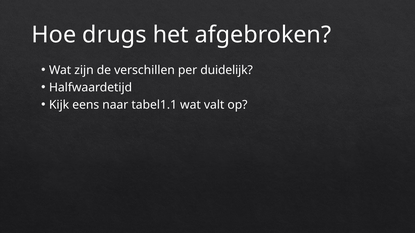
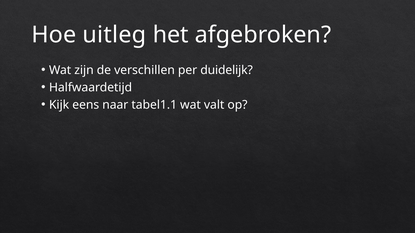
drugs: drugs -> uitleg
